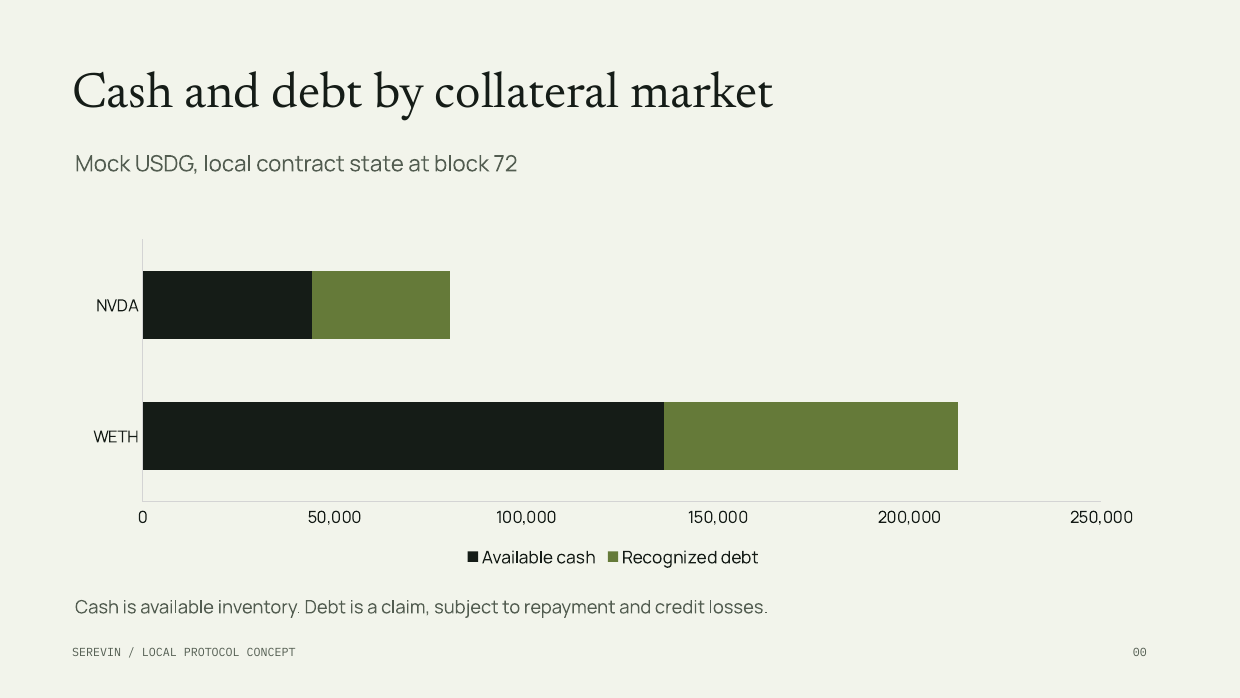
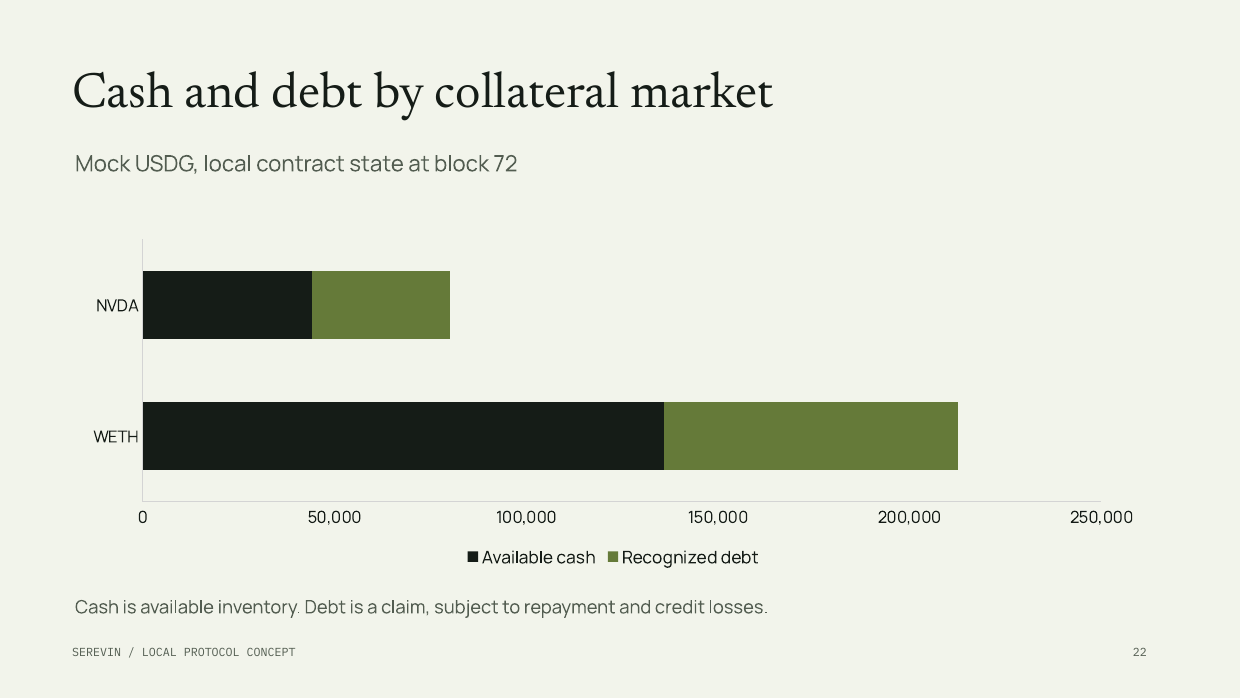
00: 00 -> 22
